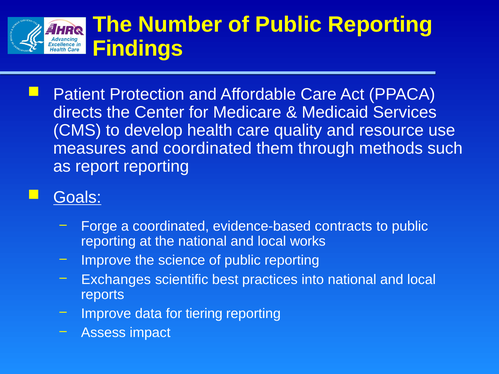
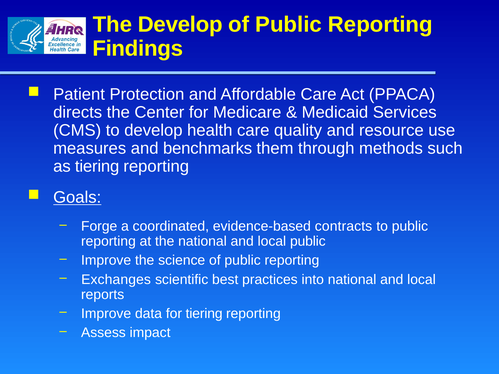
The Number: Number -> Develop
and coordinated: coordinated -> benchmarks
as report: report -> tiering
local works: works -> public
